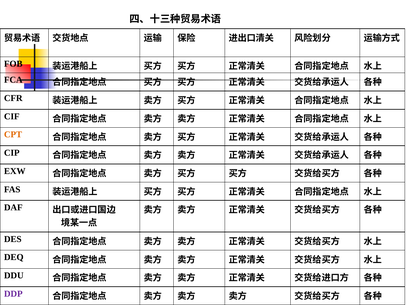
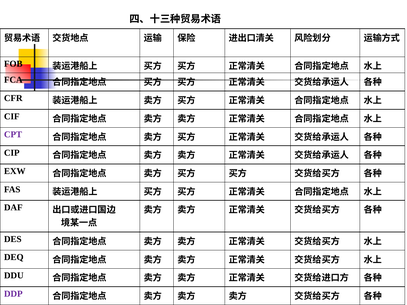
CPT colour: orange -> purple
